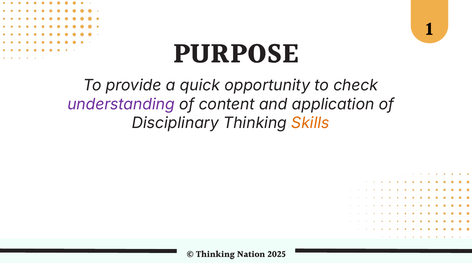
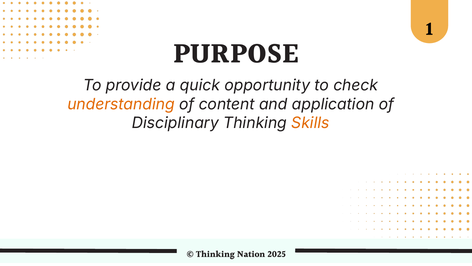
understanding colour: purple -> orange
